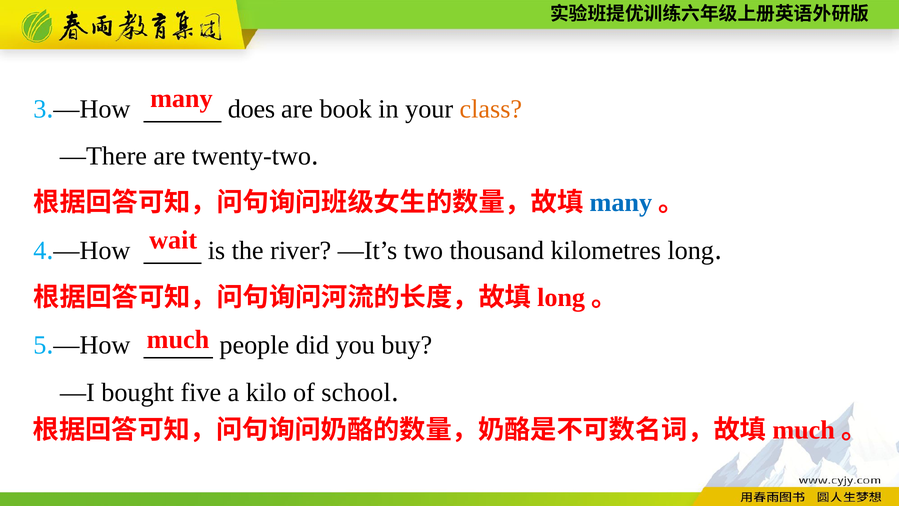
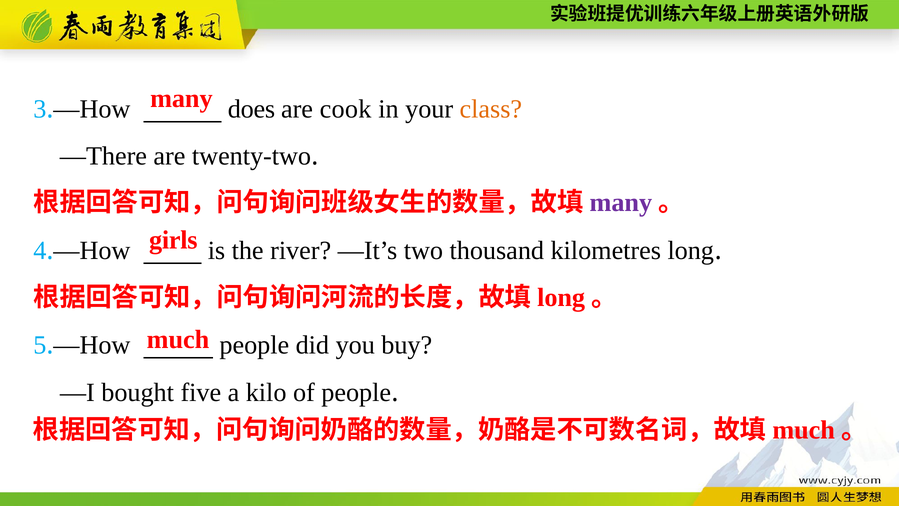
book: book -> cook
many at (621, 203) colour: blue -> purple
wait: wait -> girls
of school: school -> people
